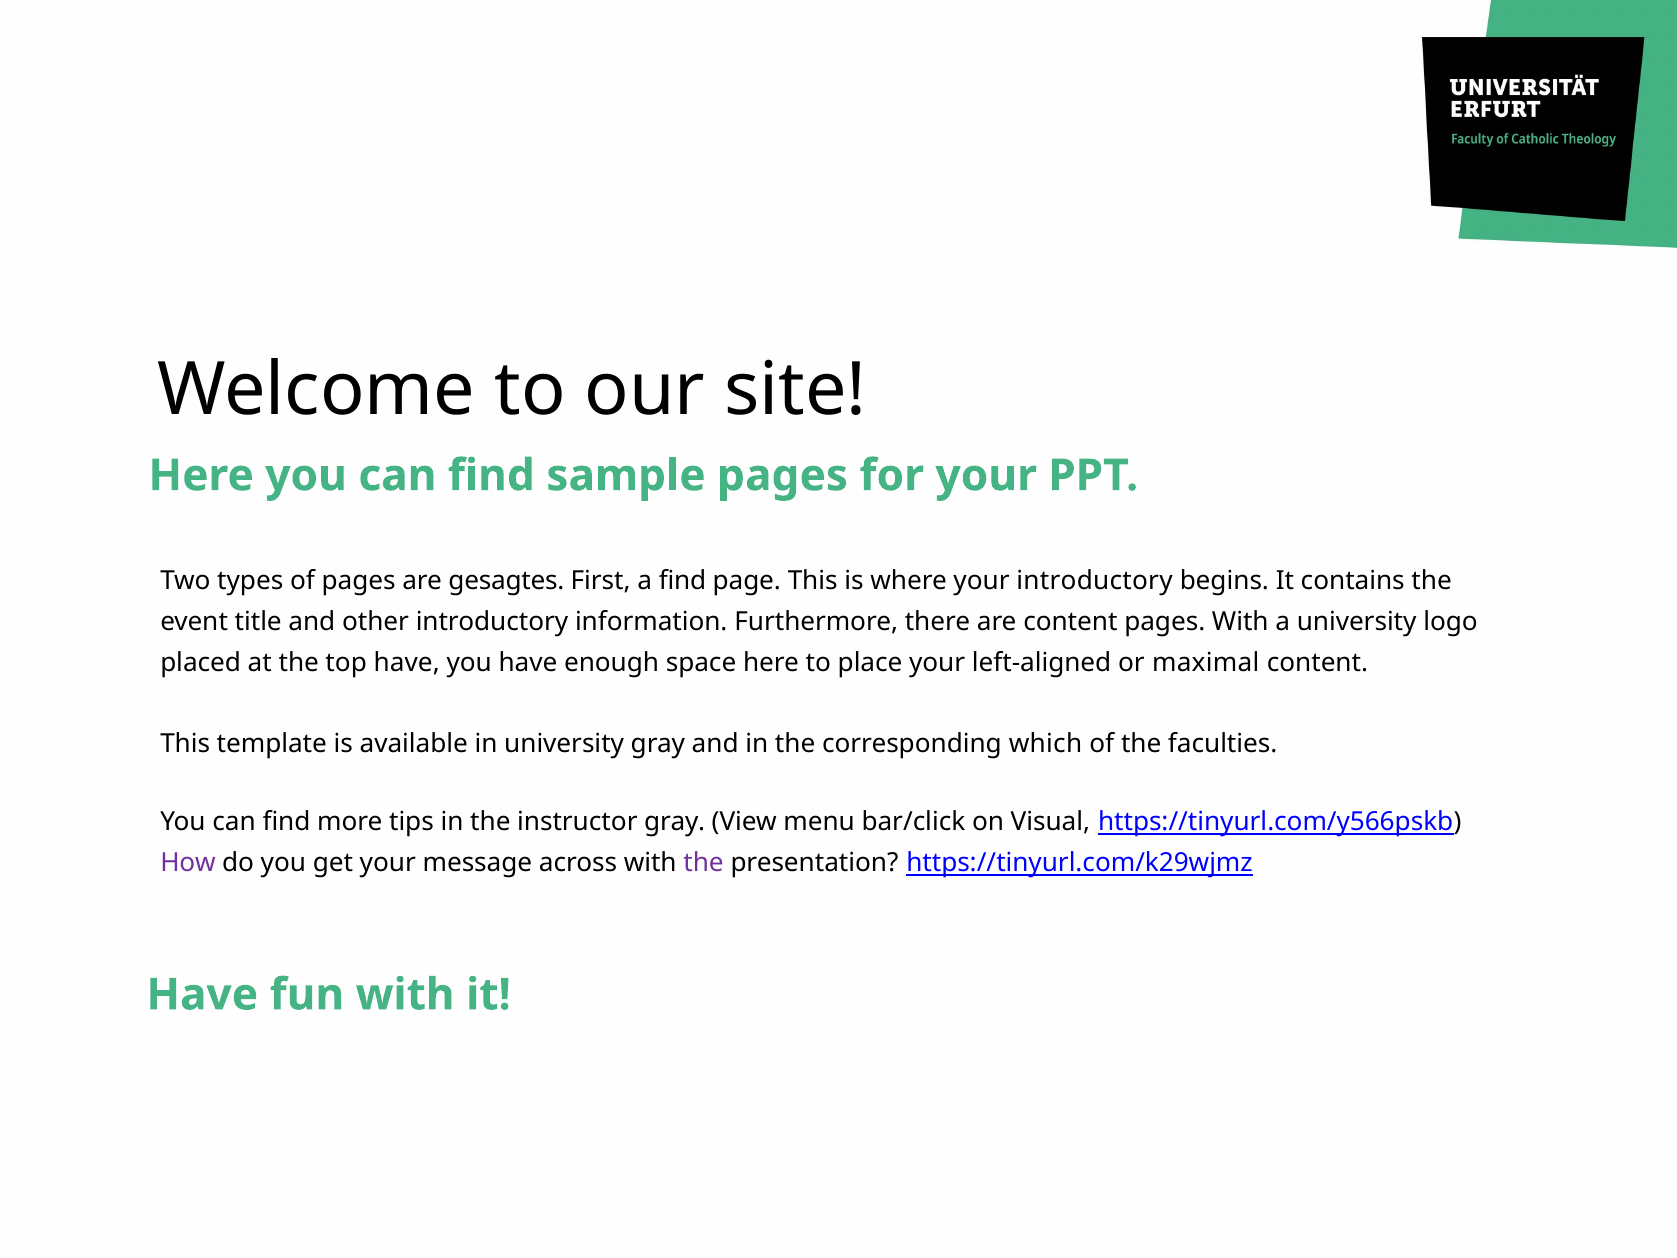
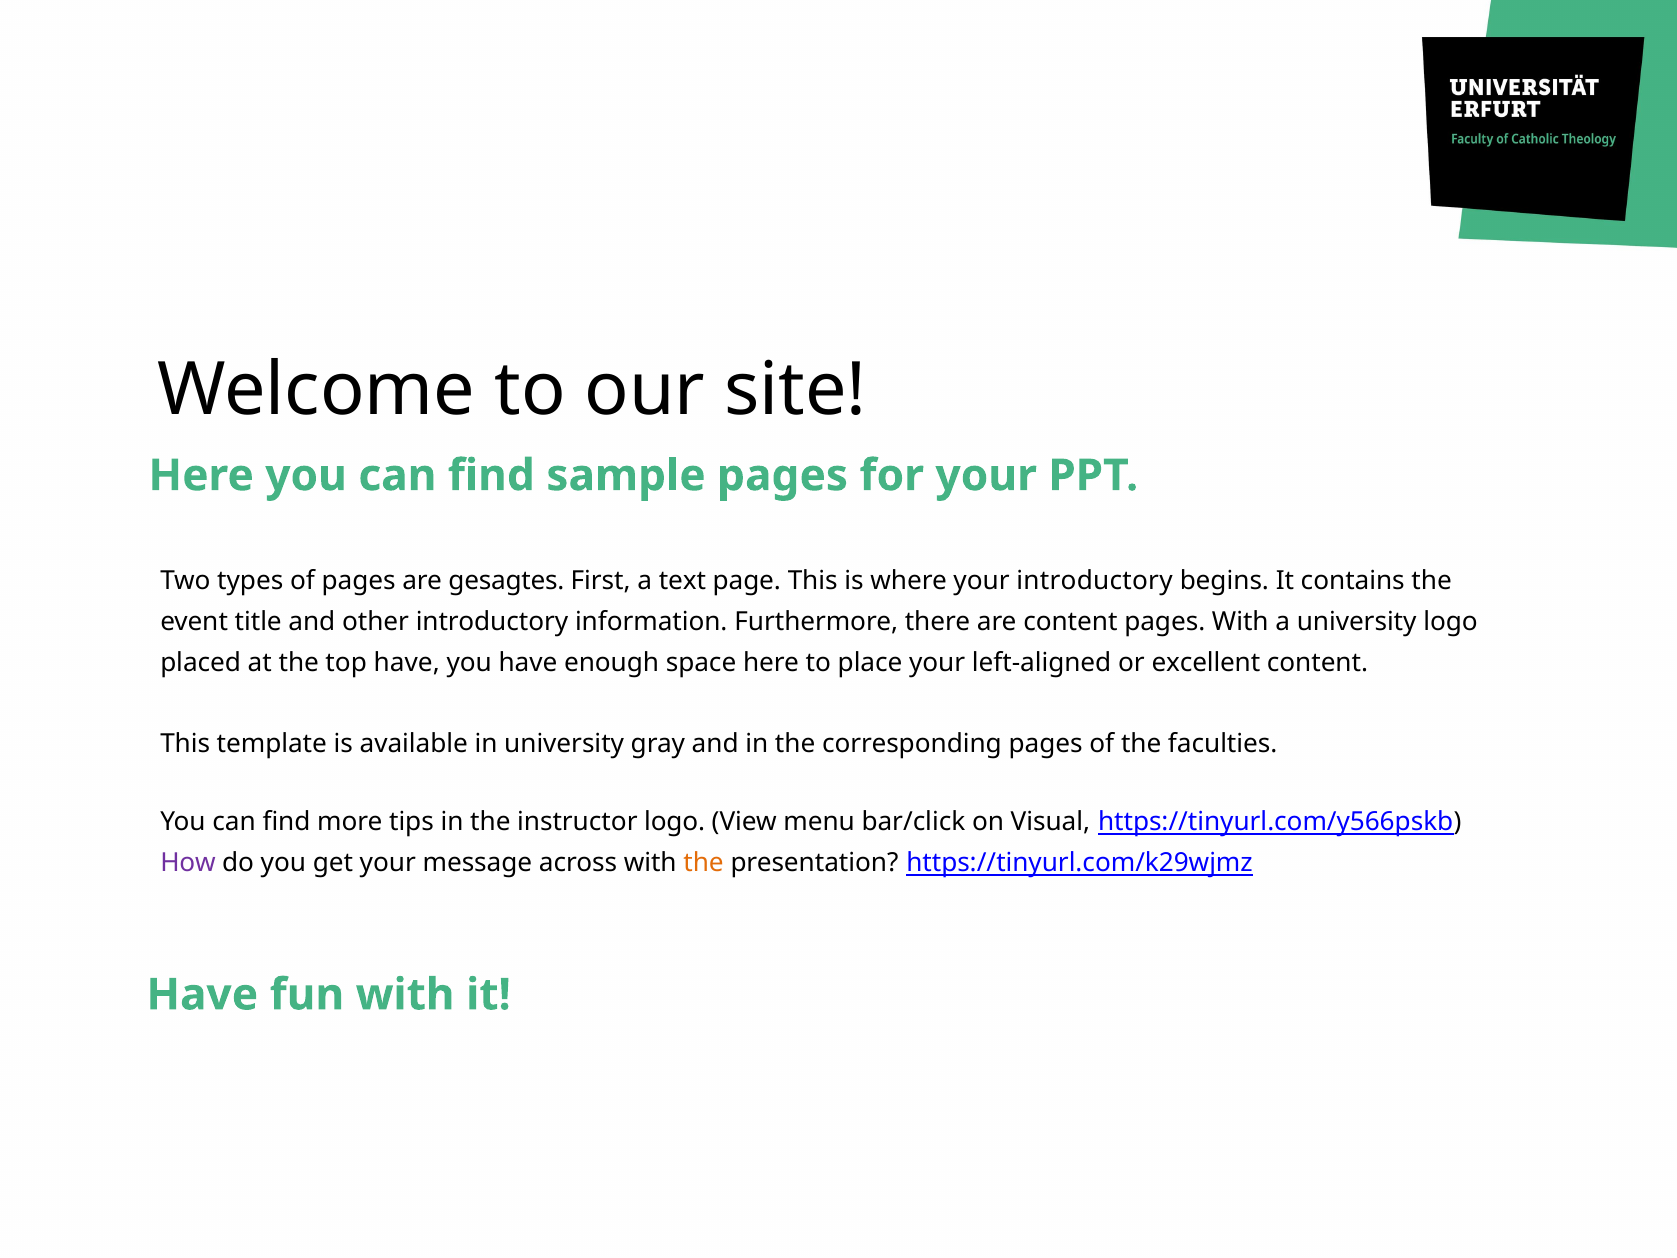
a find: find -> text
maximal: maximal -> excellent
corresponding which: which -> pages
instructor gray: gray -> logo
the at (704, 863) colour: purple -> orange
